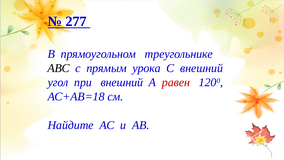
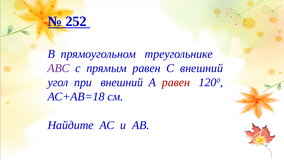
277: 277 -> 252
АВС colour: black -> purple
прямым урока: урока -> равен
